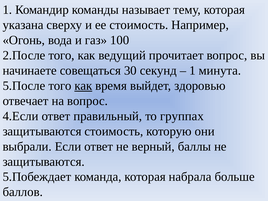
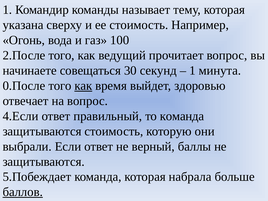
5.После: 5.После -> 0.После
то группах: группах -> команда
баллов underline: none -> present
